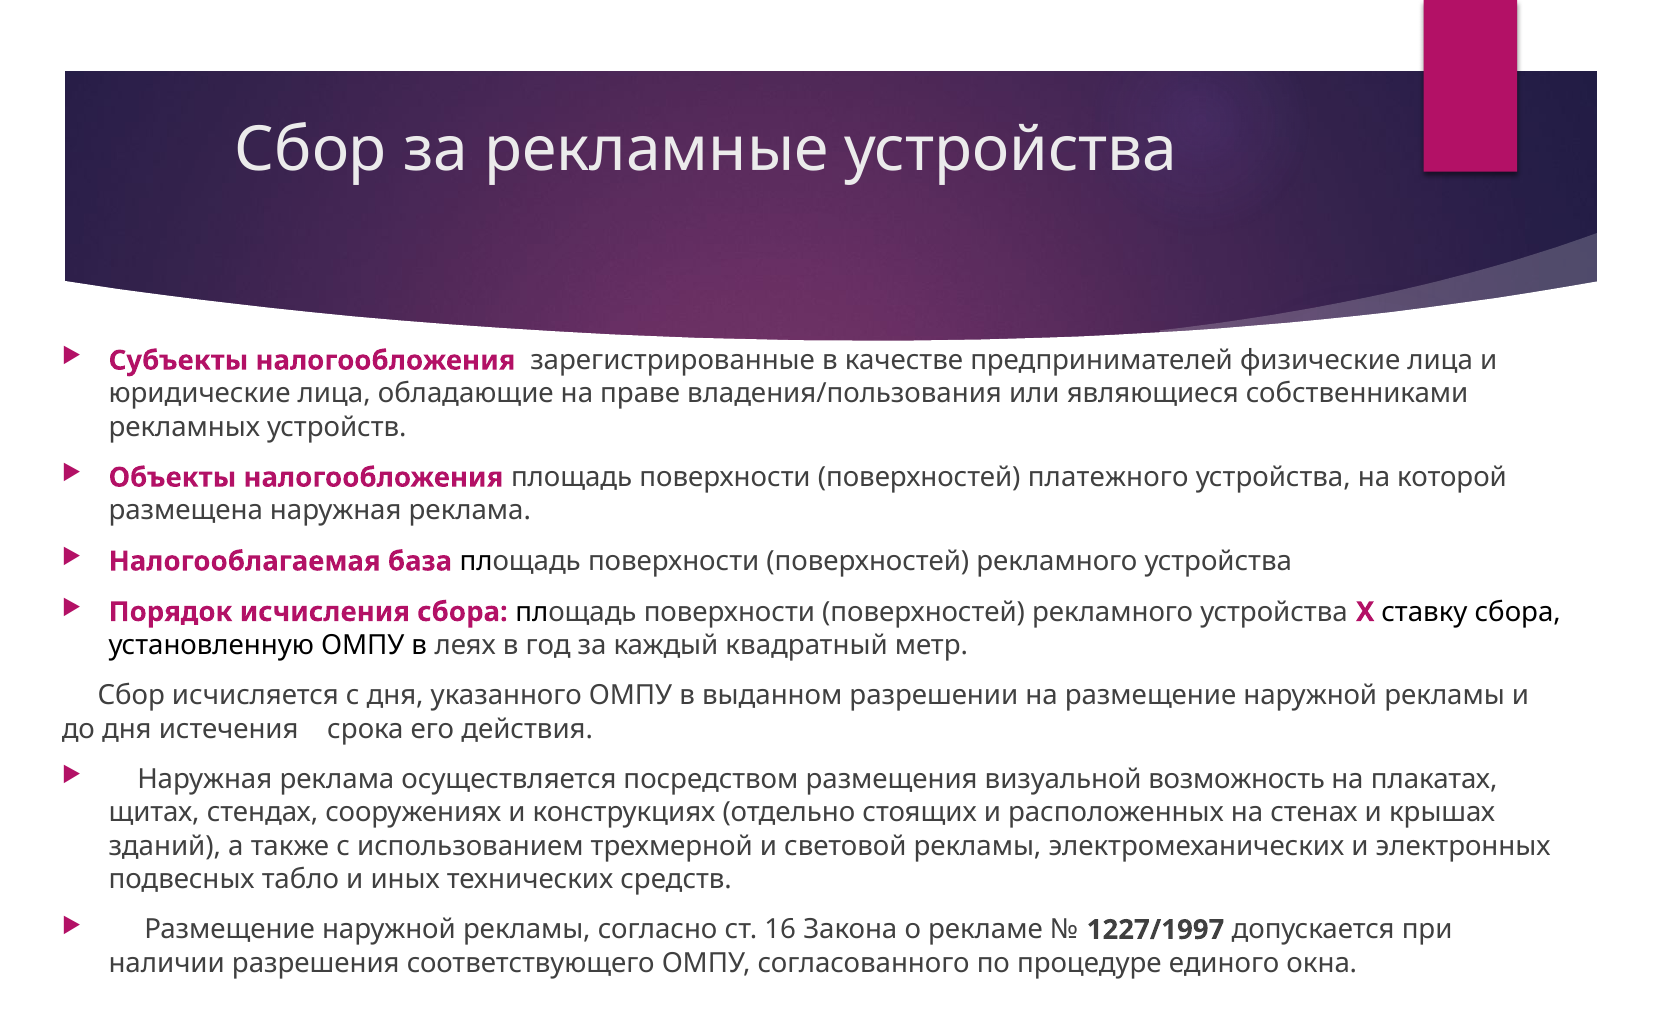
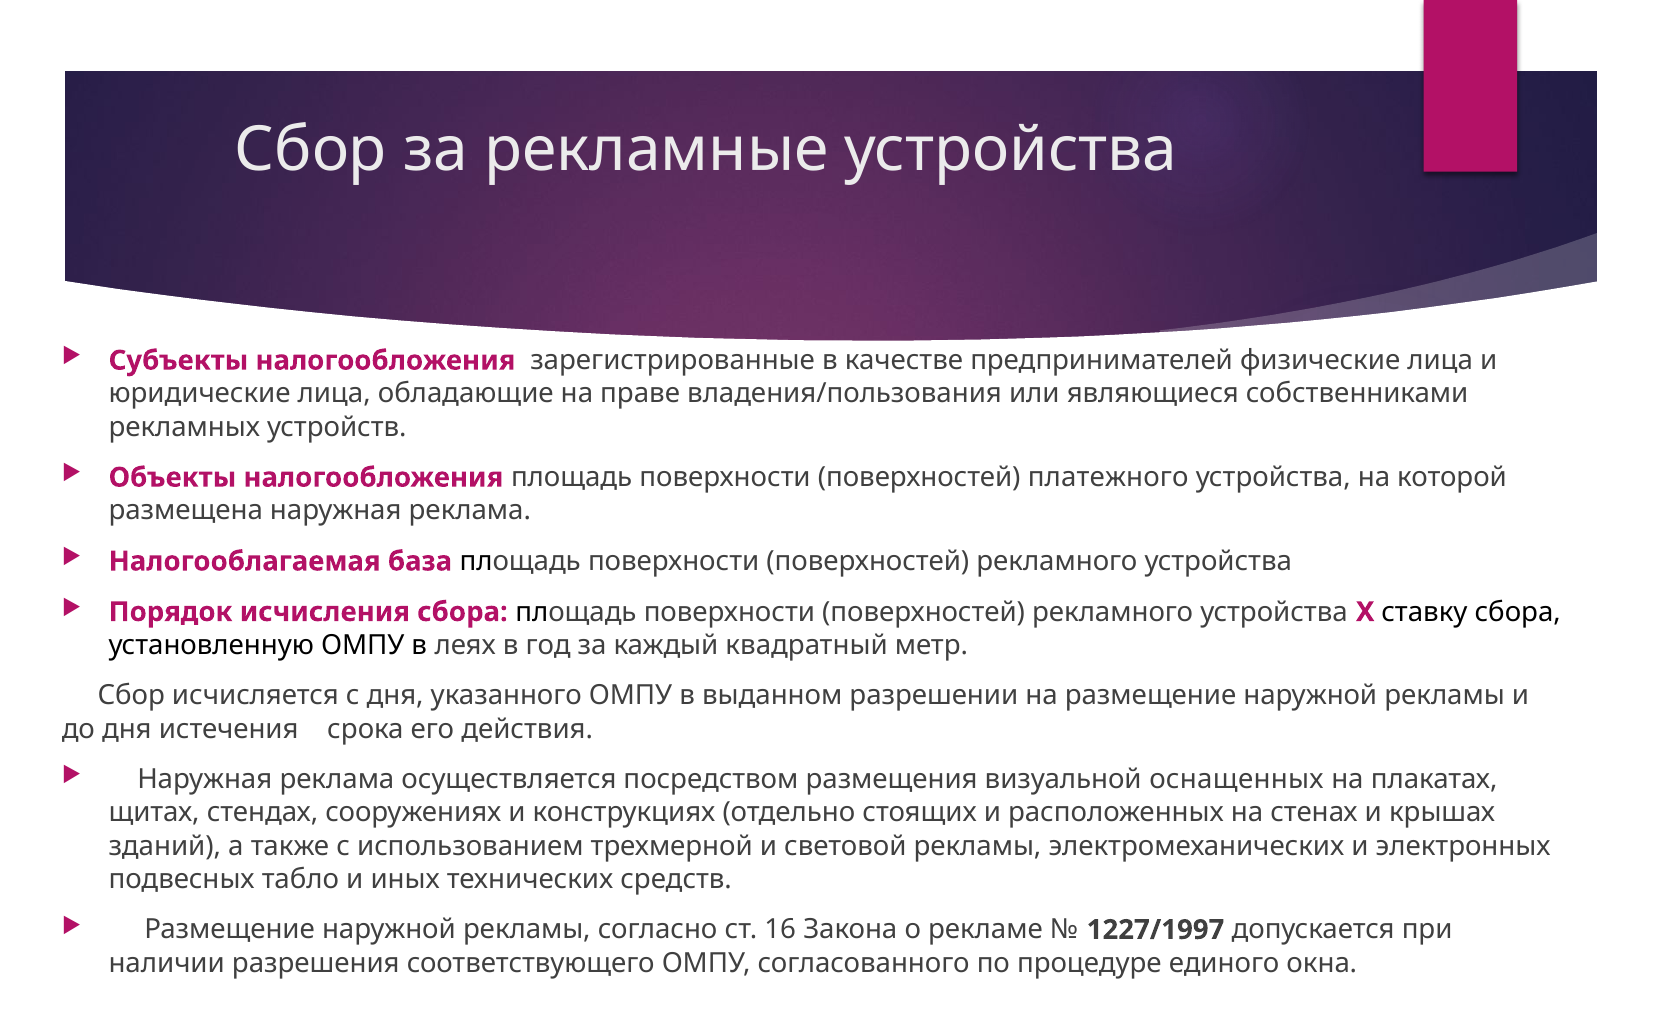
возможность: возможность -> оснащенных
